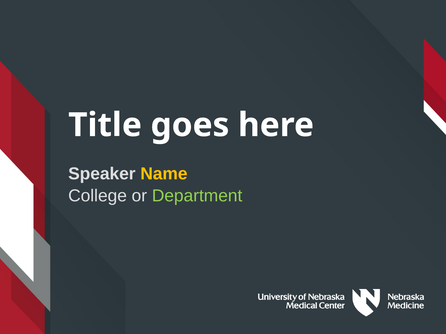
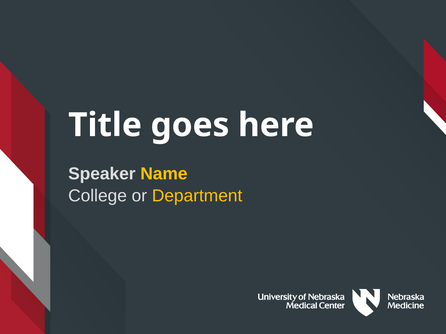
Department colour: light green -> yellow
